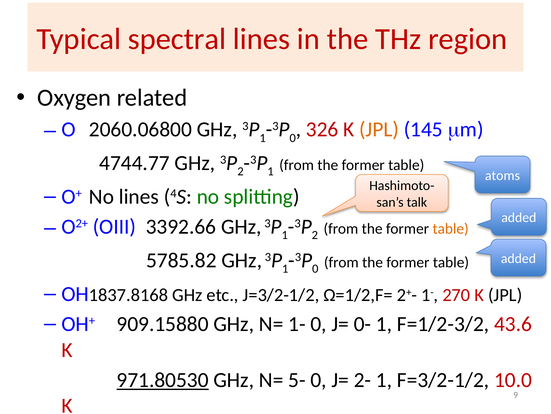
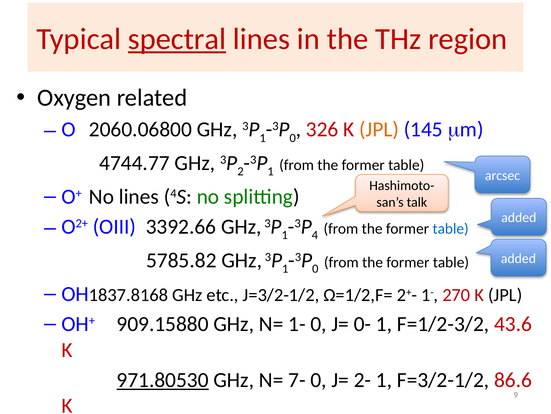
spectral underline: none -> present
atoms: atoms -> arcsec
2 at (315, 235): 2 -> 4
table at (451, 228) colour: orange -> blue
5-: 5- -> 7-
10.0: 10.0 -> 86.6
